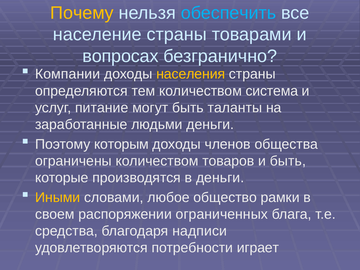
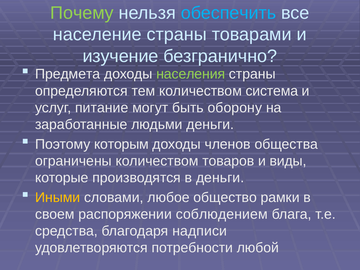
Почему colour: yellow -> light green
вопросах: вопросах -> изучение
Компании: Компании -> Предмета
населения colour: yellow -> light green
таланты: таланты -> оборону
и быть: быть -> виды
ограниченных: ограниченных -> соблюдением
играет: играет -> любой
